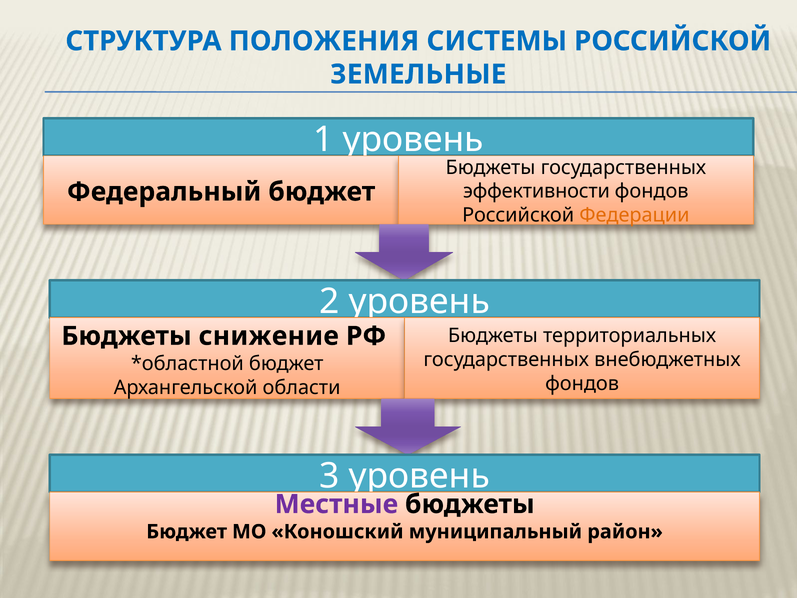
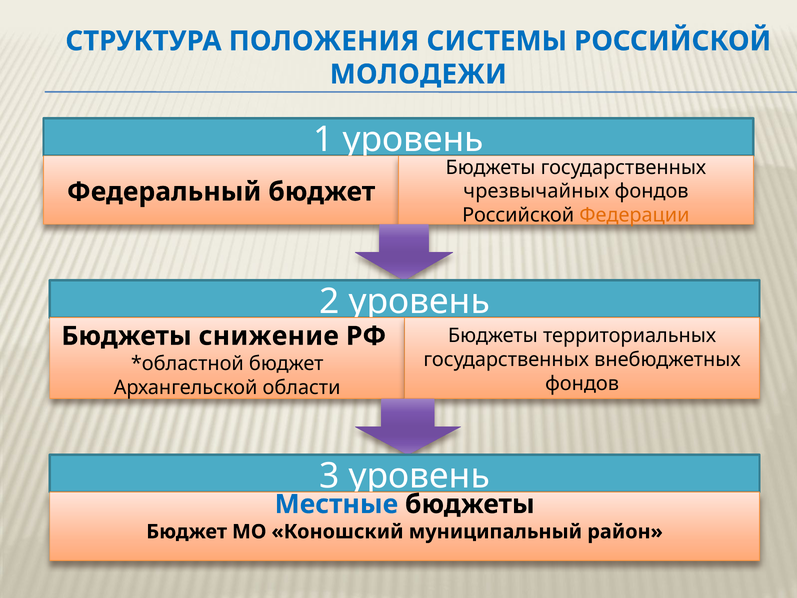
ЗЕМЕЛЬНЫЕ: ЗЕМЕЛЬНЫЕ -> МОЛОДЕЖИ
эффективности: эффективности -> чрезвычайных
Местные colour: purple -> blue
